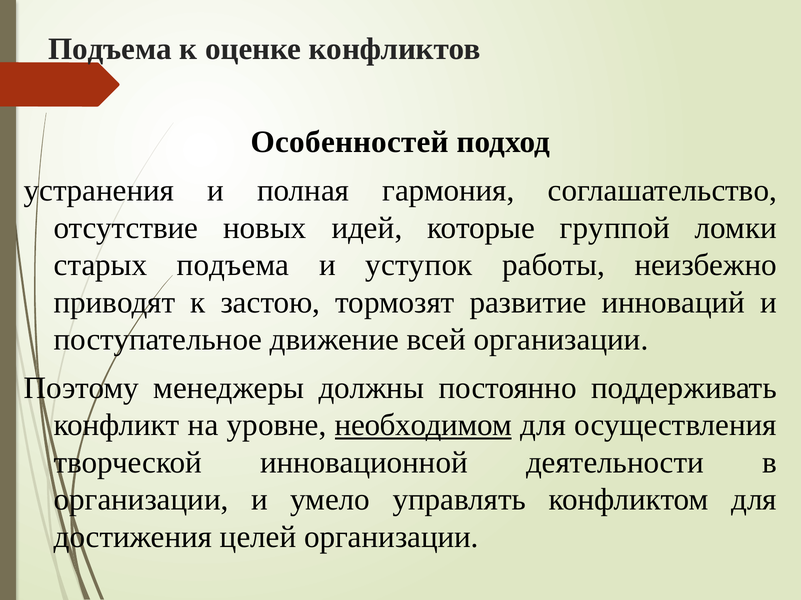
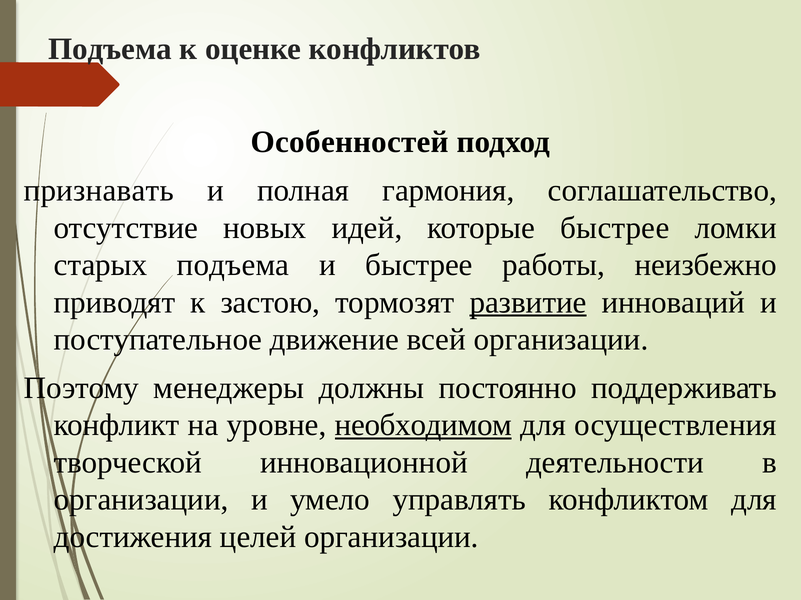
устранения: устранения -> признавать
которые группой: группой -> быстрее
и уступок: уступок -> быстрее
развитие underline: none -> present
